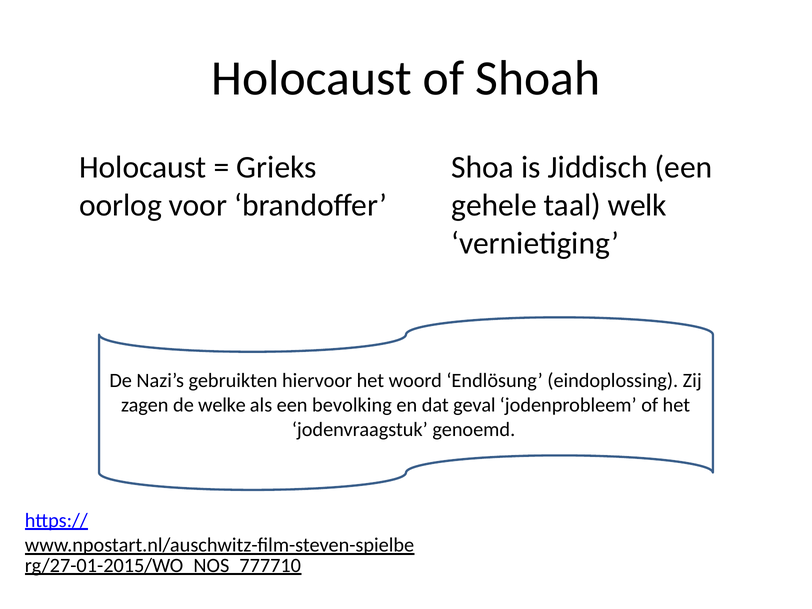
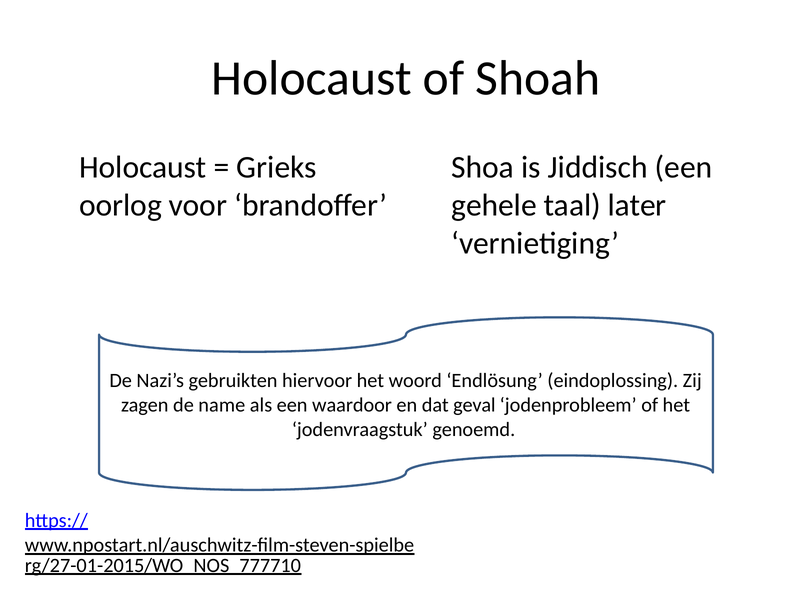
welk: welk -> later
welke: welke -> name
bevolking: bevolking -> waardoor
